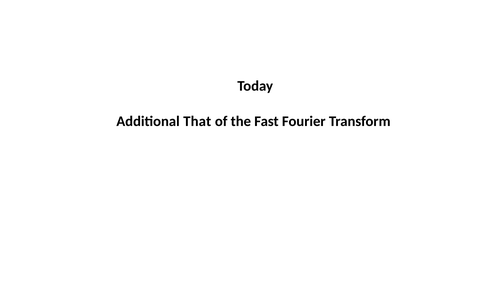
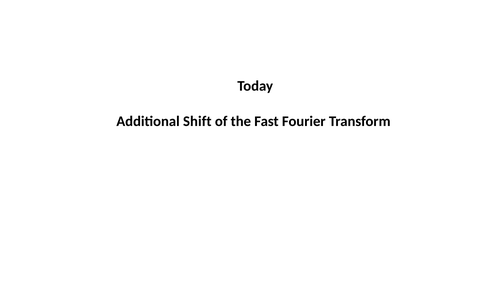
That: That -> Shift
